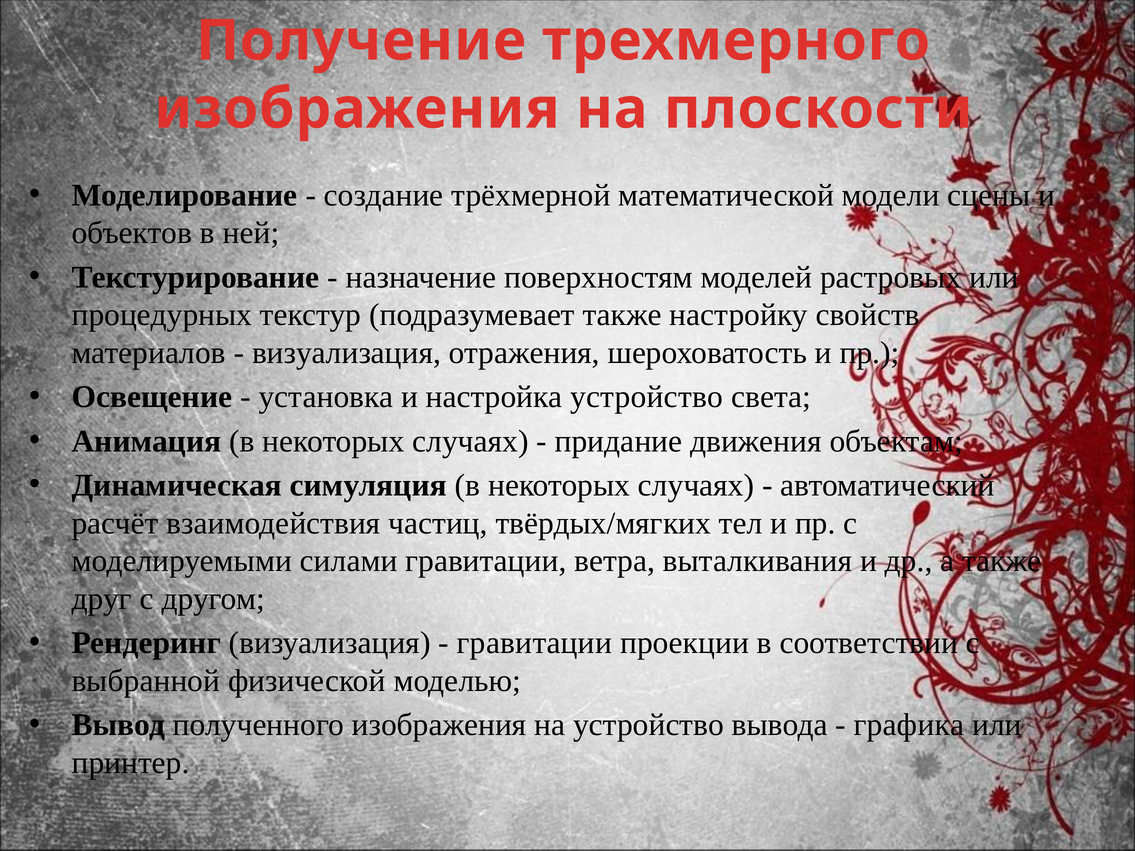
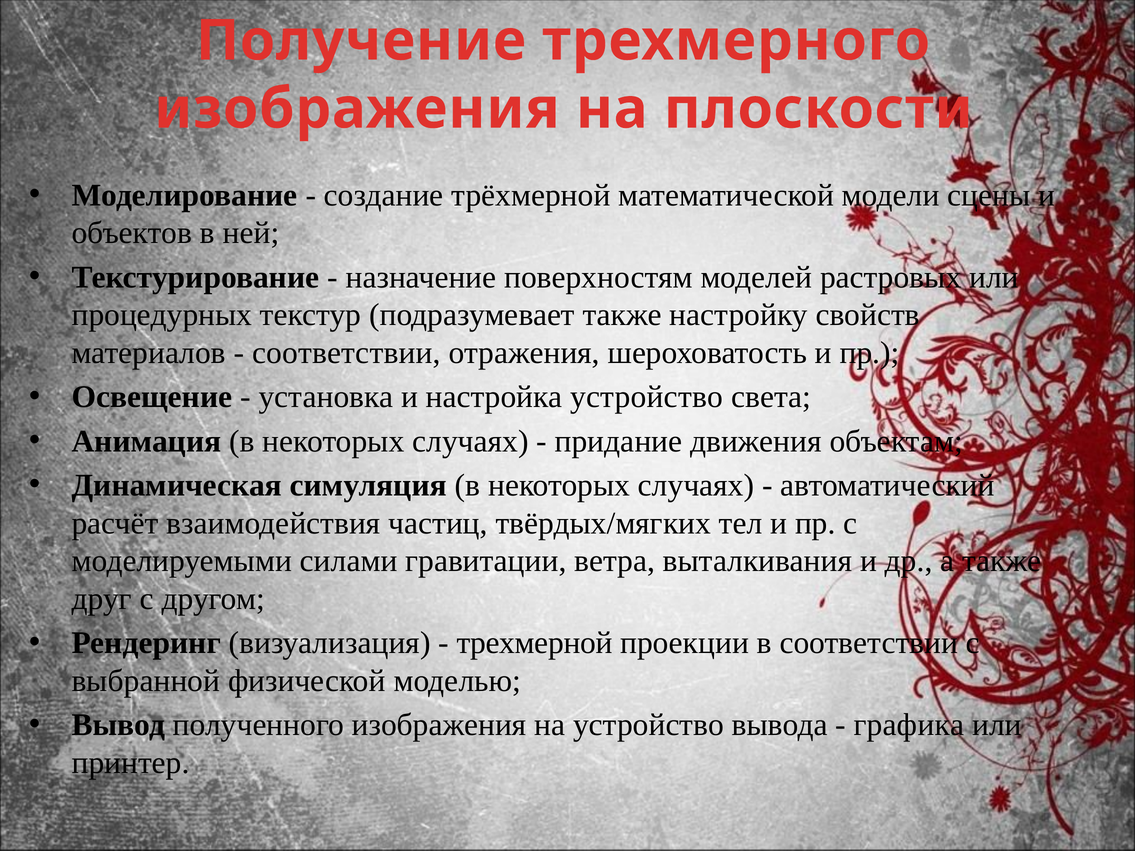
визуализация at (346, 353): визуализация -> соответствии
гравитации at (534, 643): гравитации -> трехмерной
